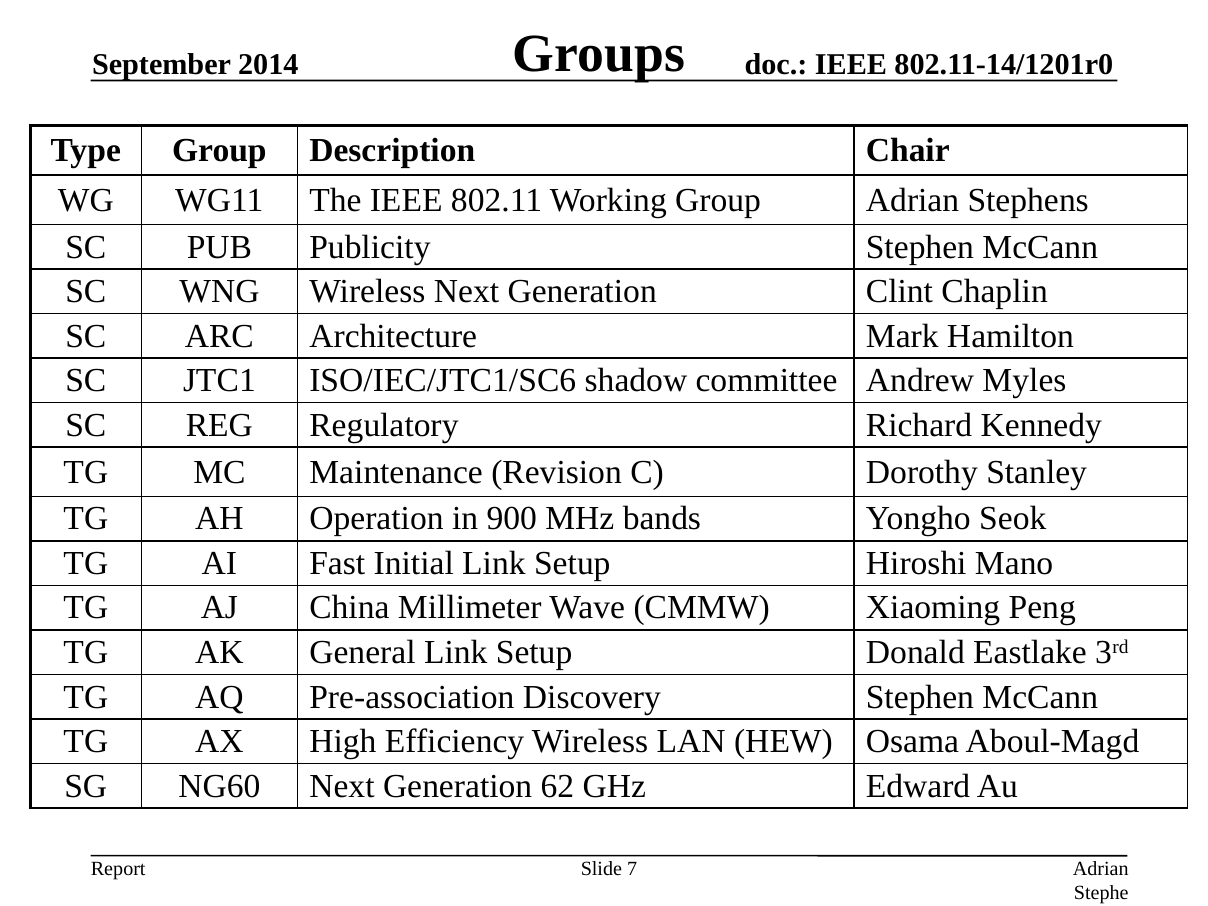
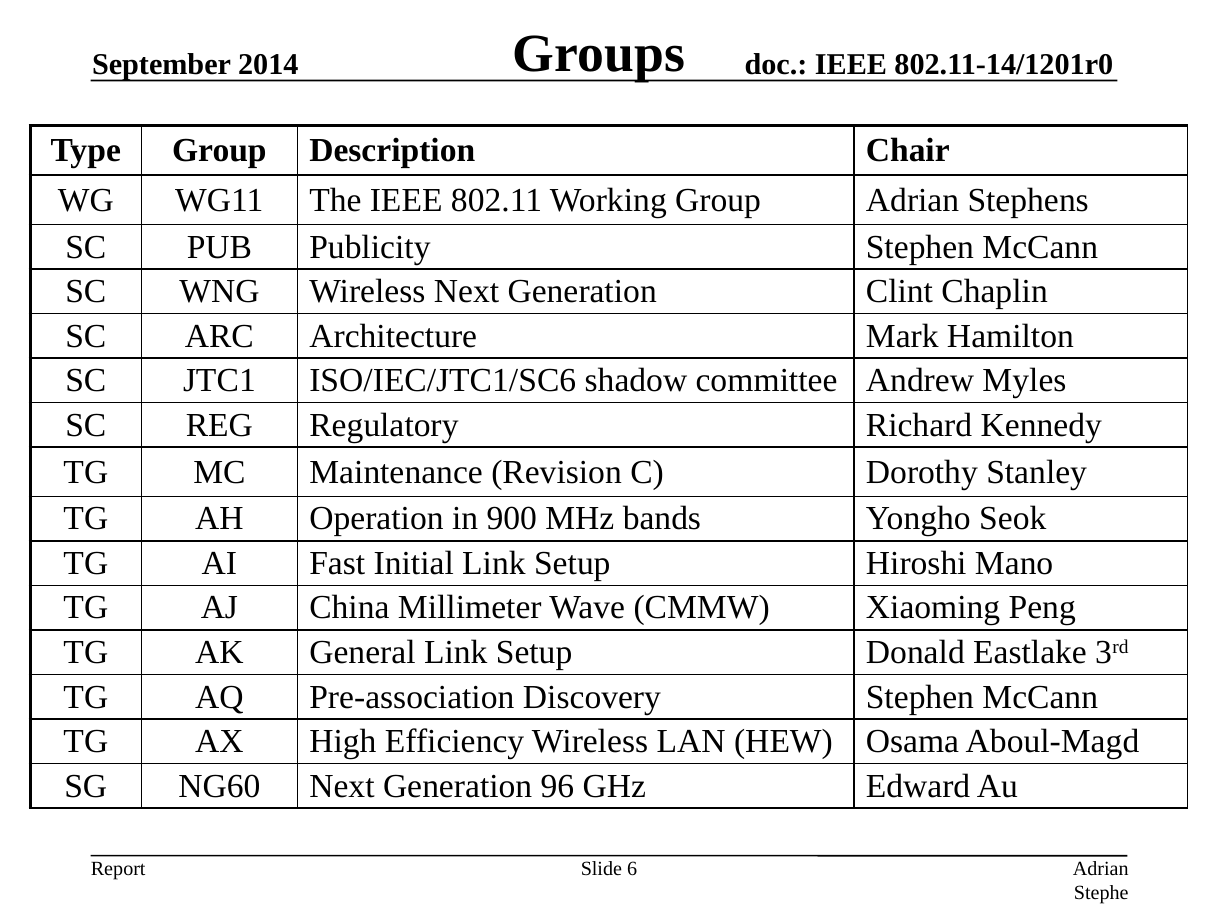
62: 62 -> 96
7: 7 -> 6
